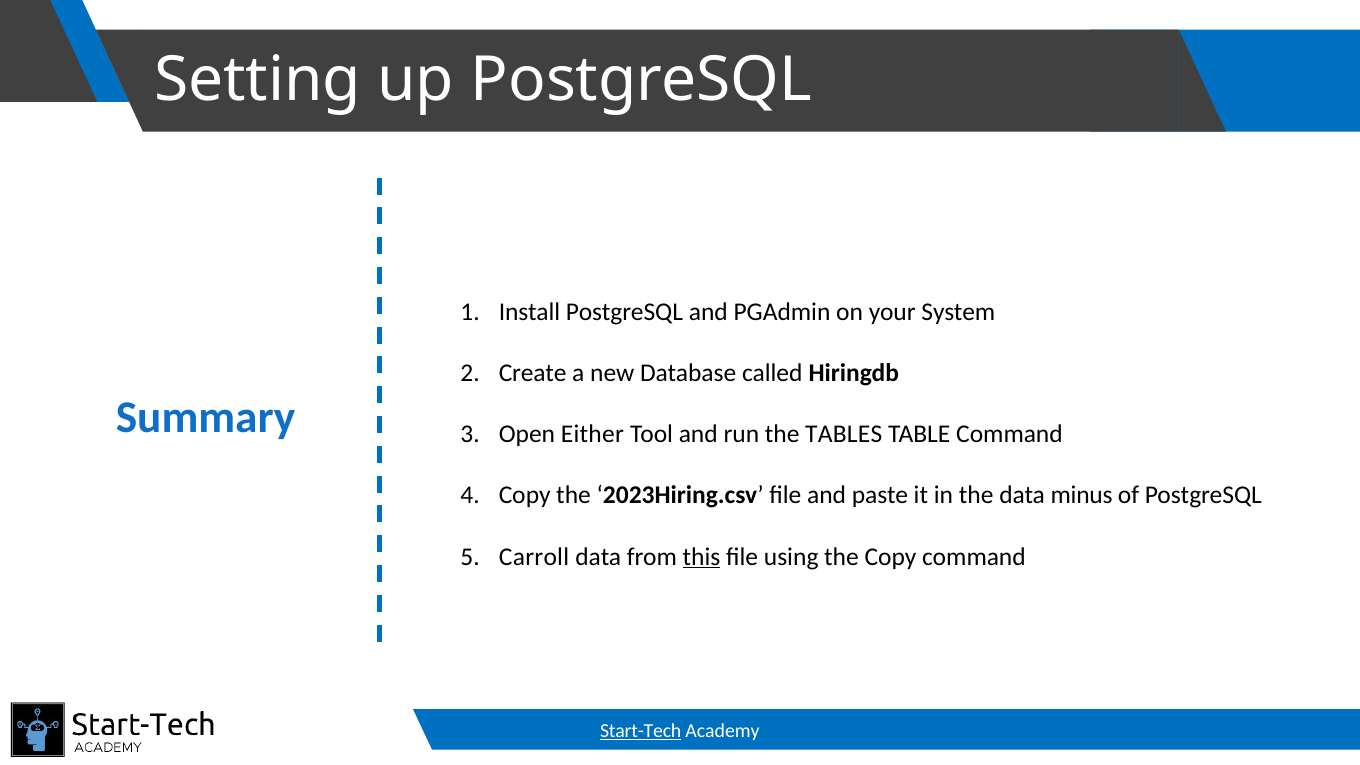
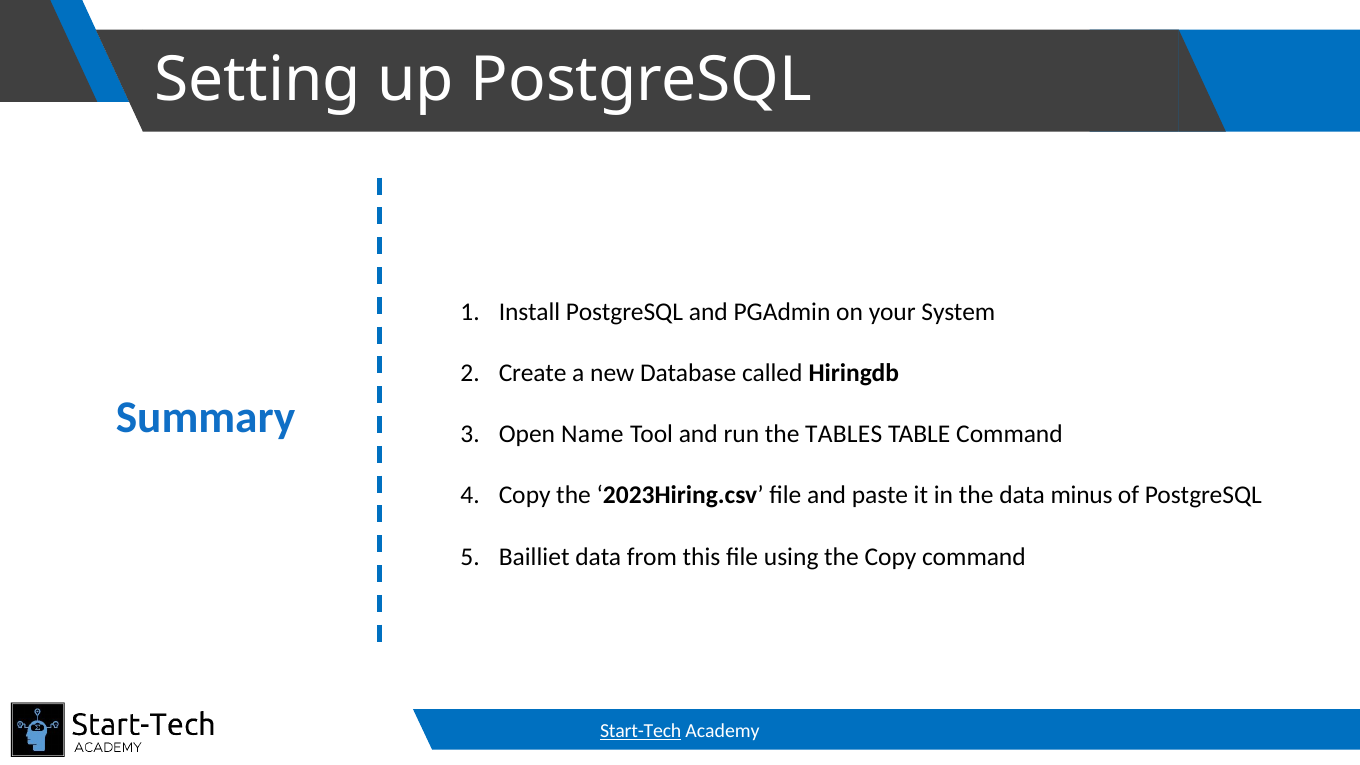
Either: Either -> Name
Carroll: Carroll -> Bailliet
this underline: present -> none
